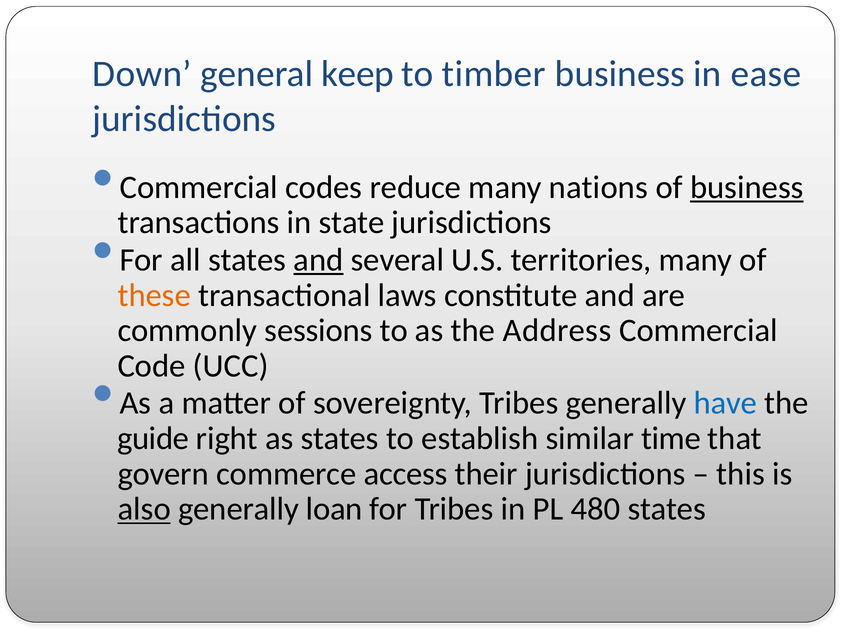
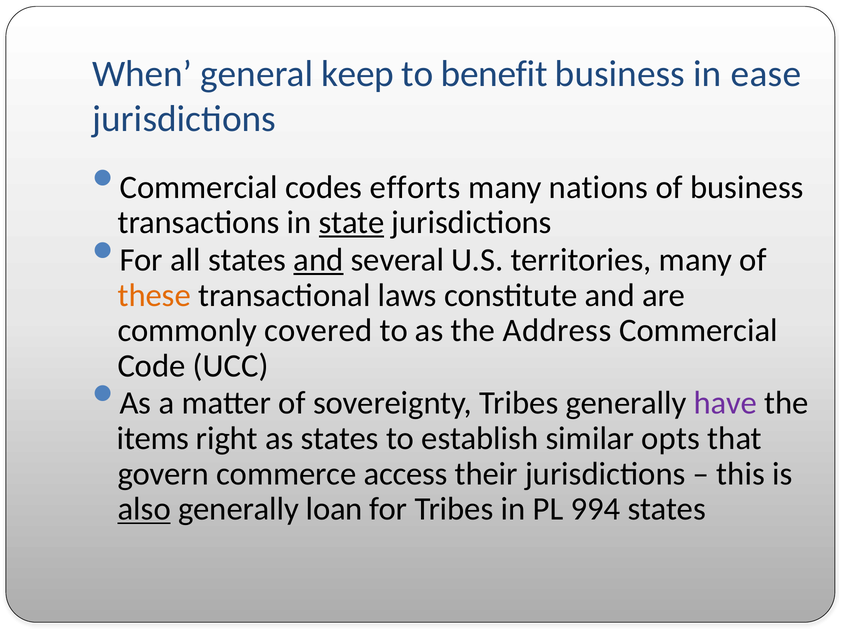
Down: Down -> When
timber: timber -> benefit
reduce: reduce -> efforts
business at (747, 187) underline: present -> none
state underline: none -> present
sessions: sessions -> covered
have colour: blue -> purple
guide: guide -> items
time: time -> opts
480: 480 -> 994
